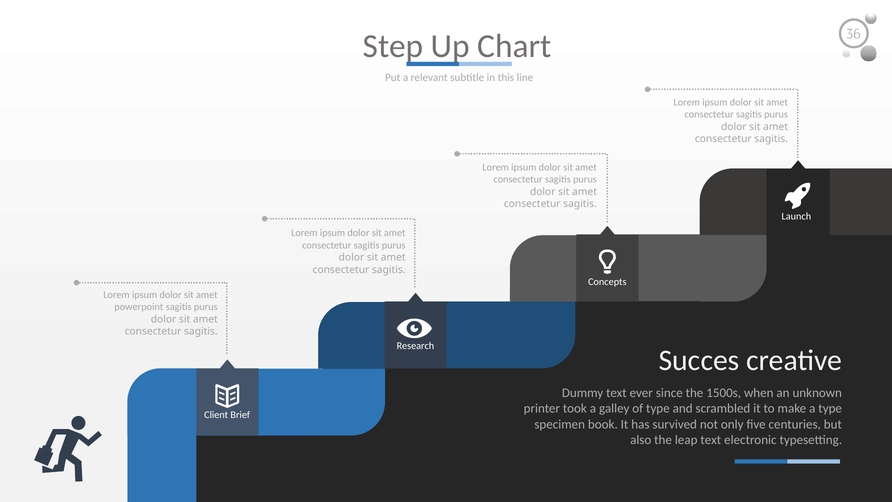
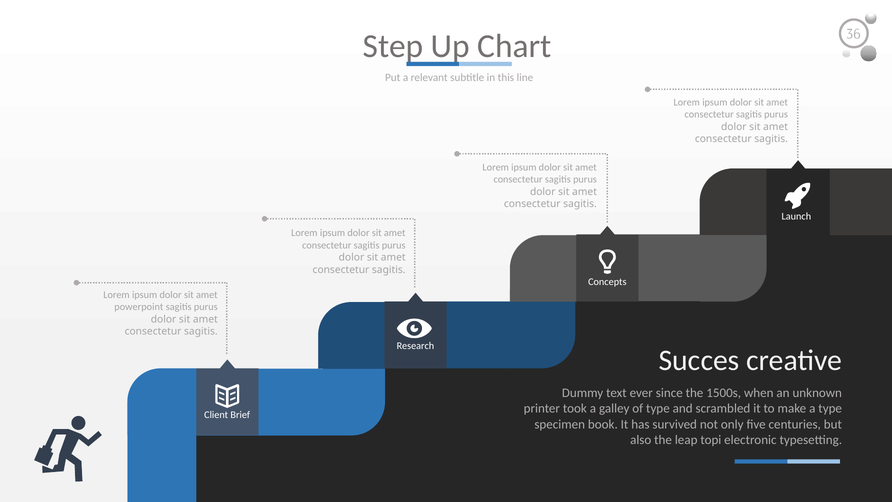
leap text: text -> topi
